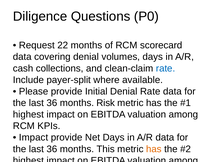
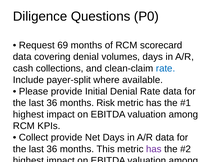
22: 22 -> 69
Impact at (34, 137): Impact -> Collect
has at (154, 149) colour: orange -> purple
